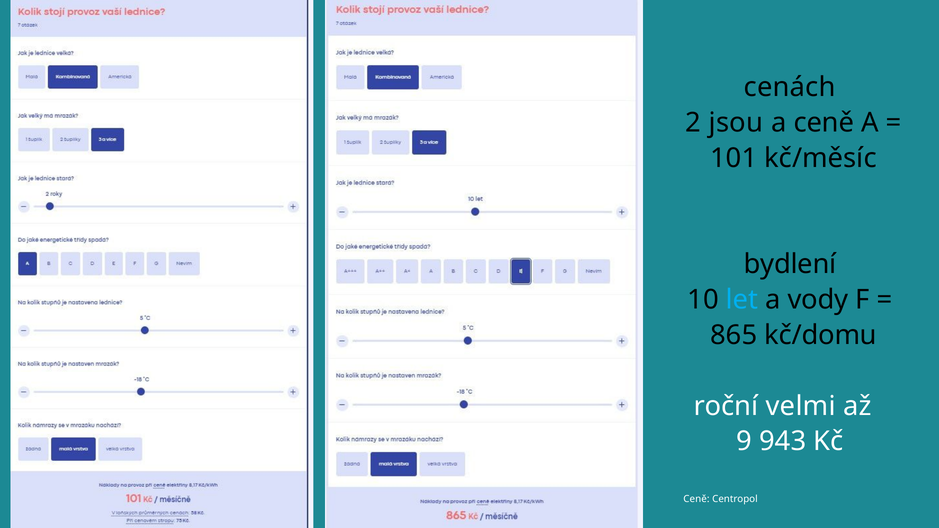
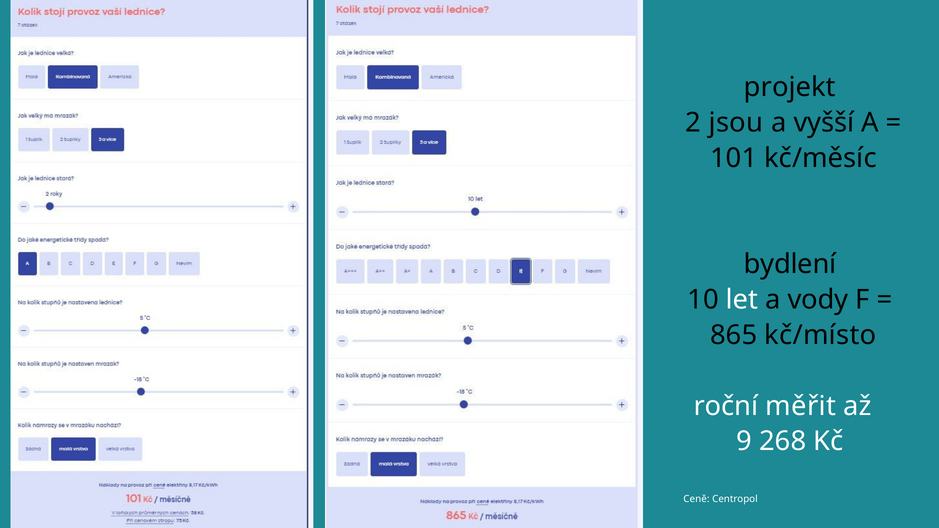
cenách: cenách -> projekt
a ceně: ceně -> vyšší
let colour: light blue -> white
kč/domu: kč/domu -> kč/místo
velmi: velmi -> měřit
943: 943 -> 268
